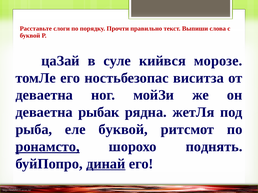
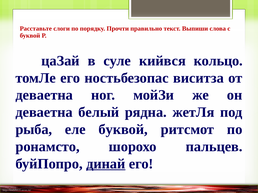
морозе: морозе -> кольцо
рыбак: рыбак -> белый
ронамсто underline: present -> none
поднять: поднять -> пальцев
